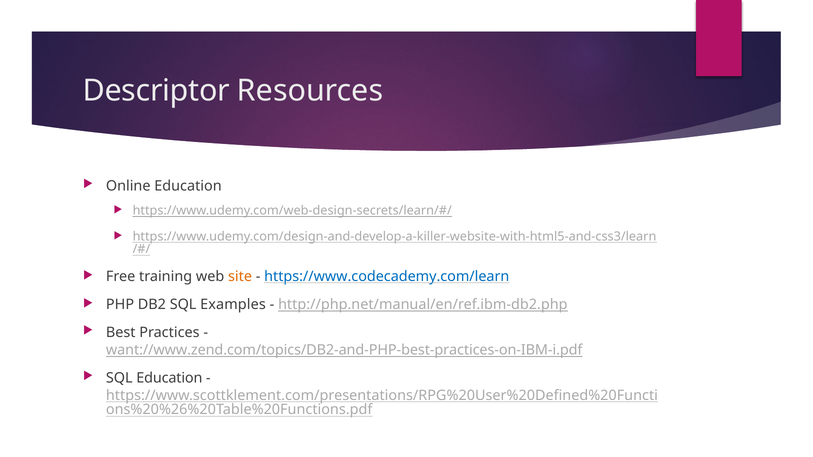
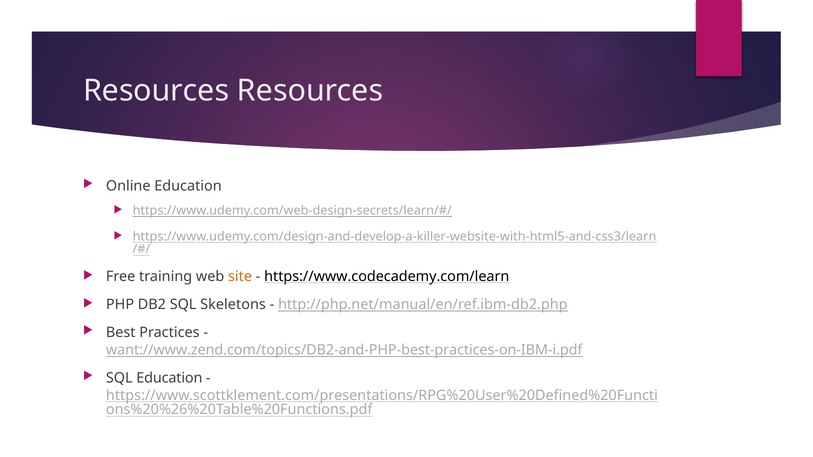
Descriptor at (156, 91): Descriptor -> Resources
https://www.codecademy.com/learn colour: blue -> black
Examples: Examples -> Skeletons
